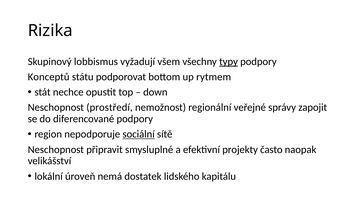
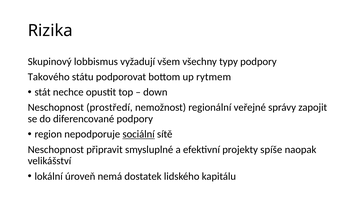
typy underline: present -> none
Konceptů: Konceptů -> Takového
často: často -> spíše
